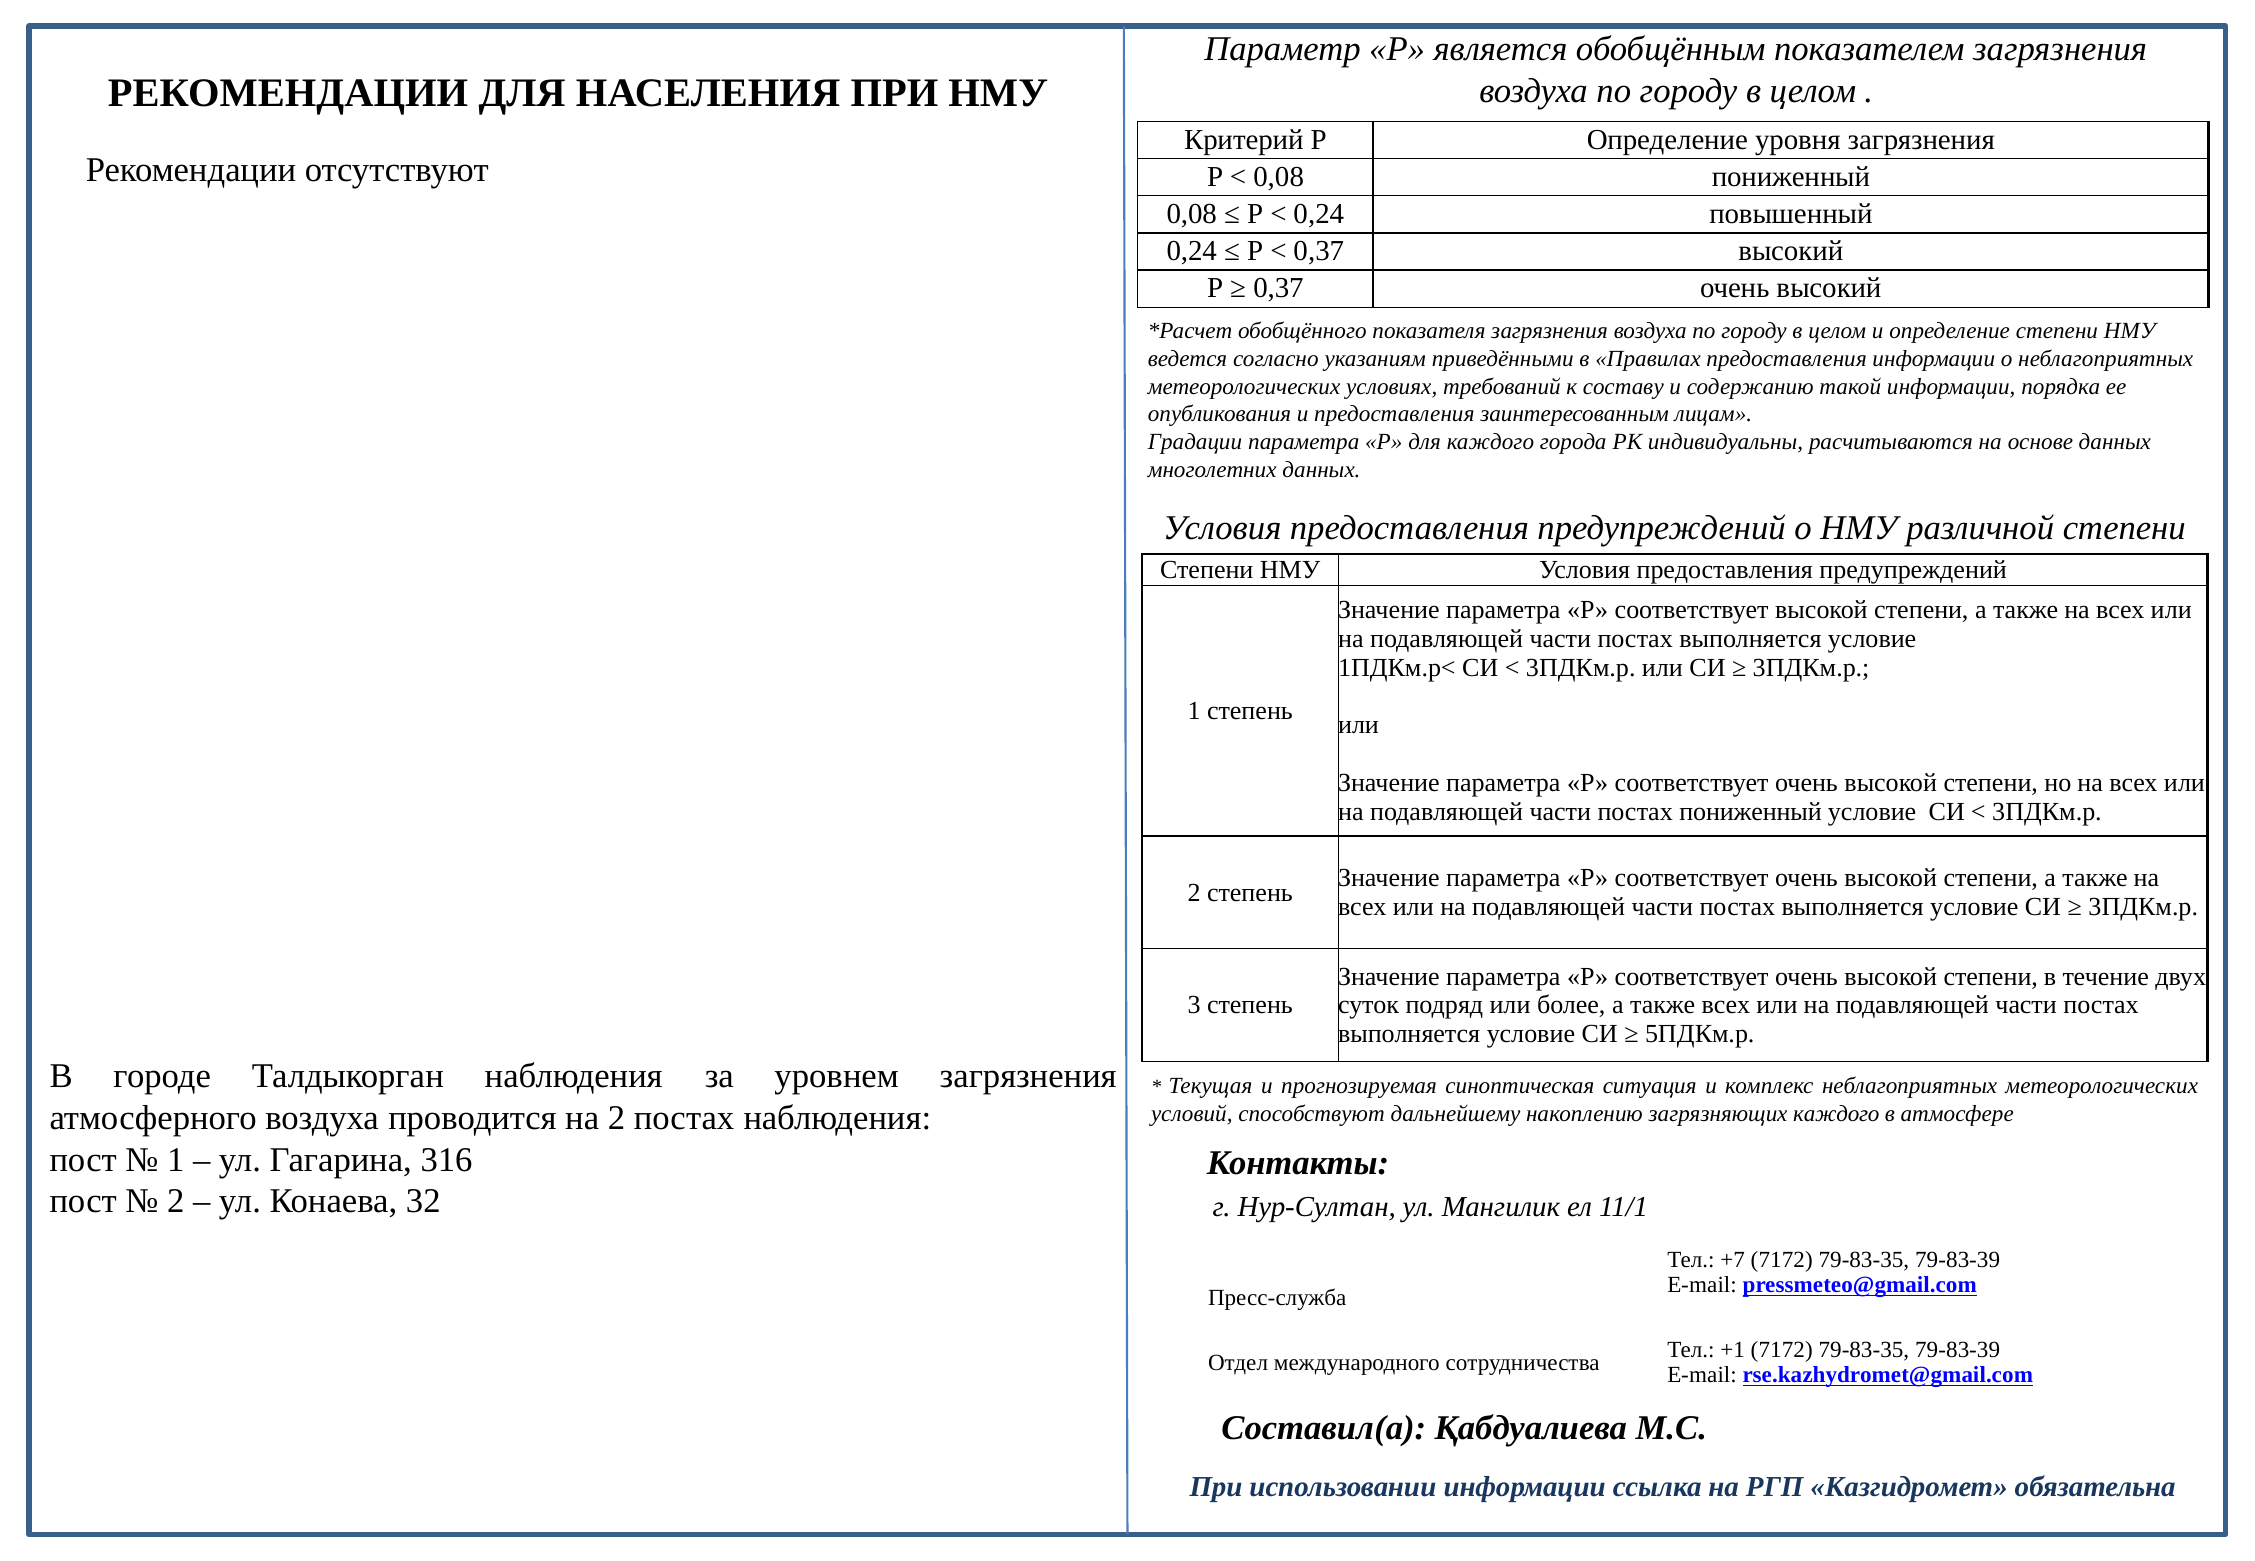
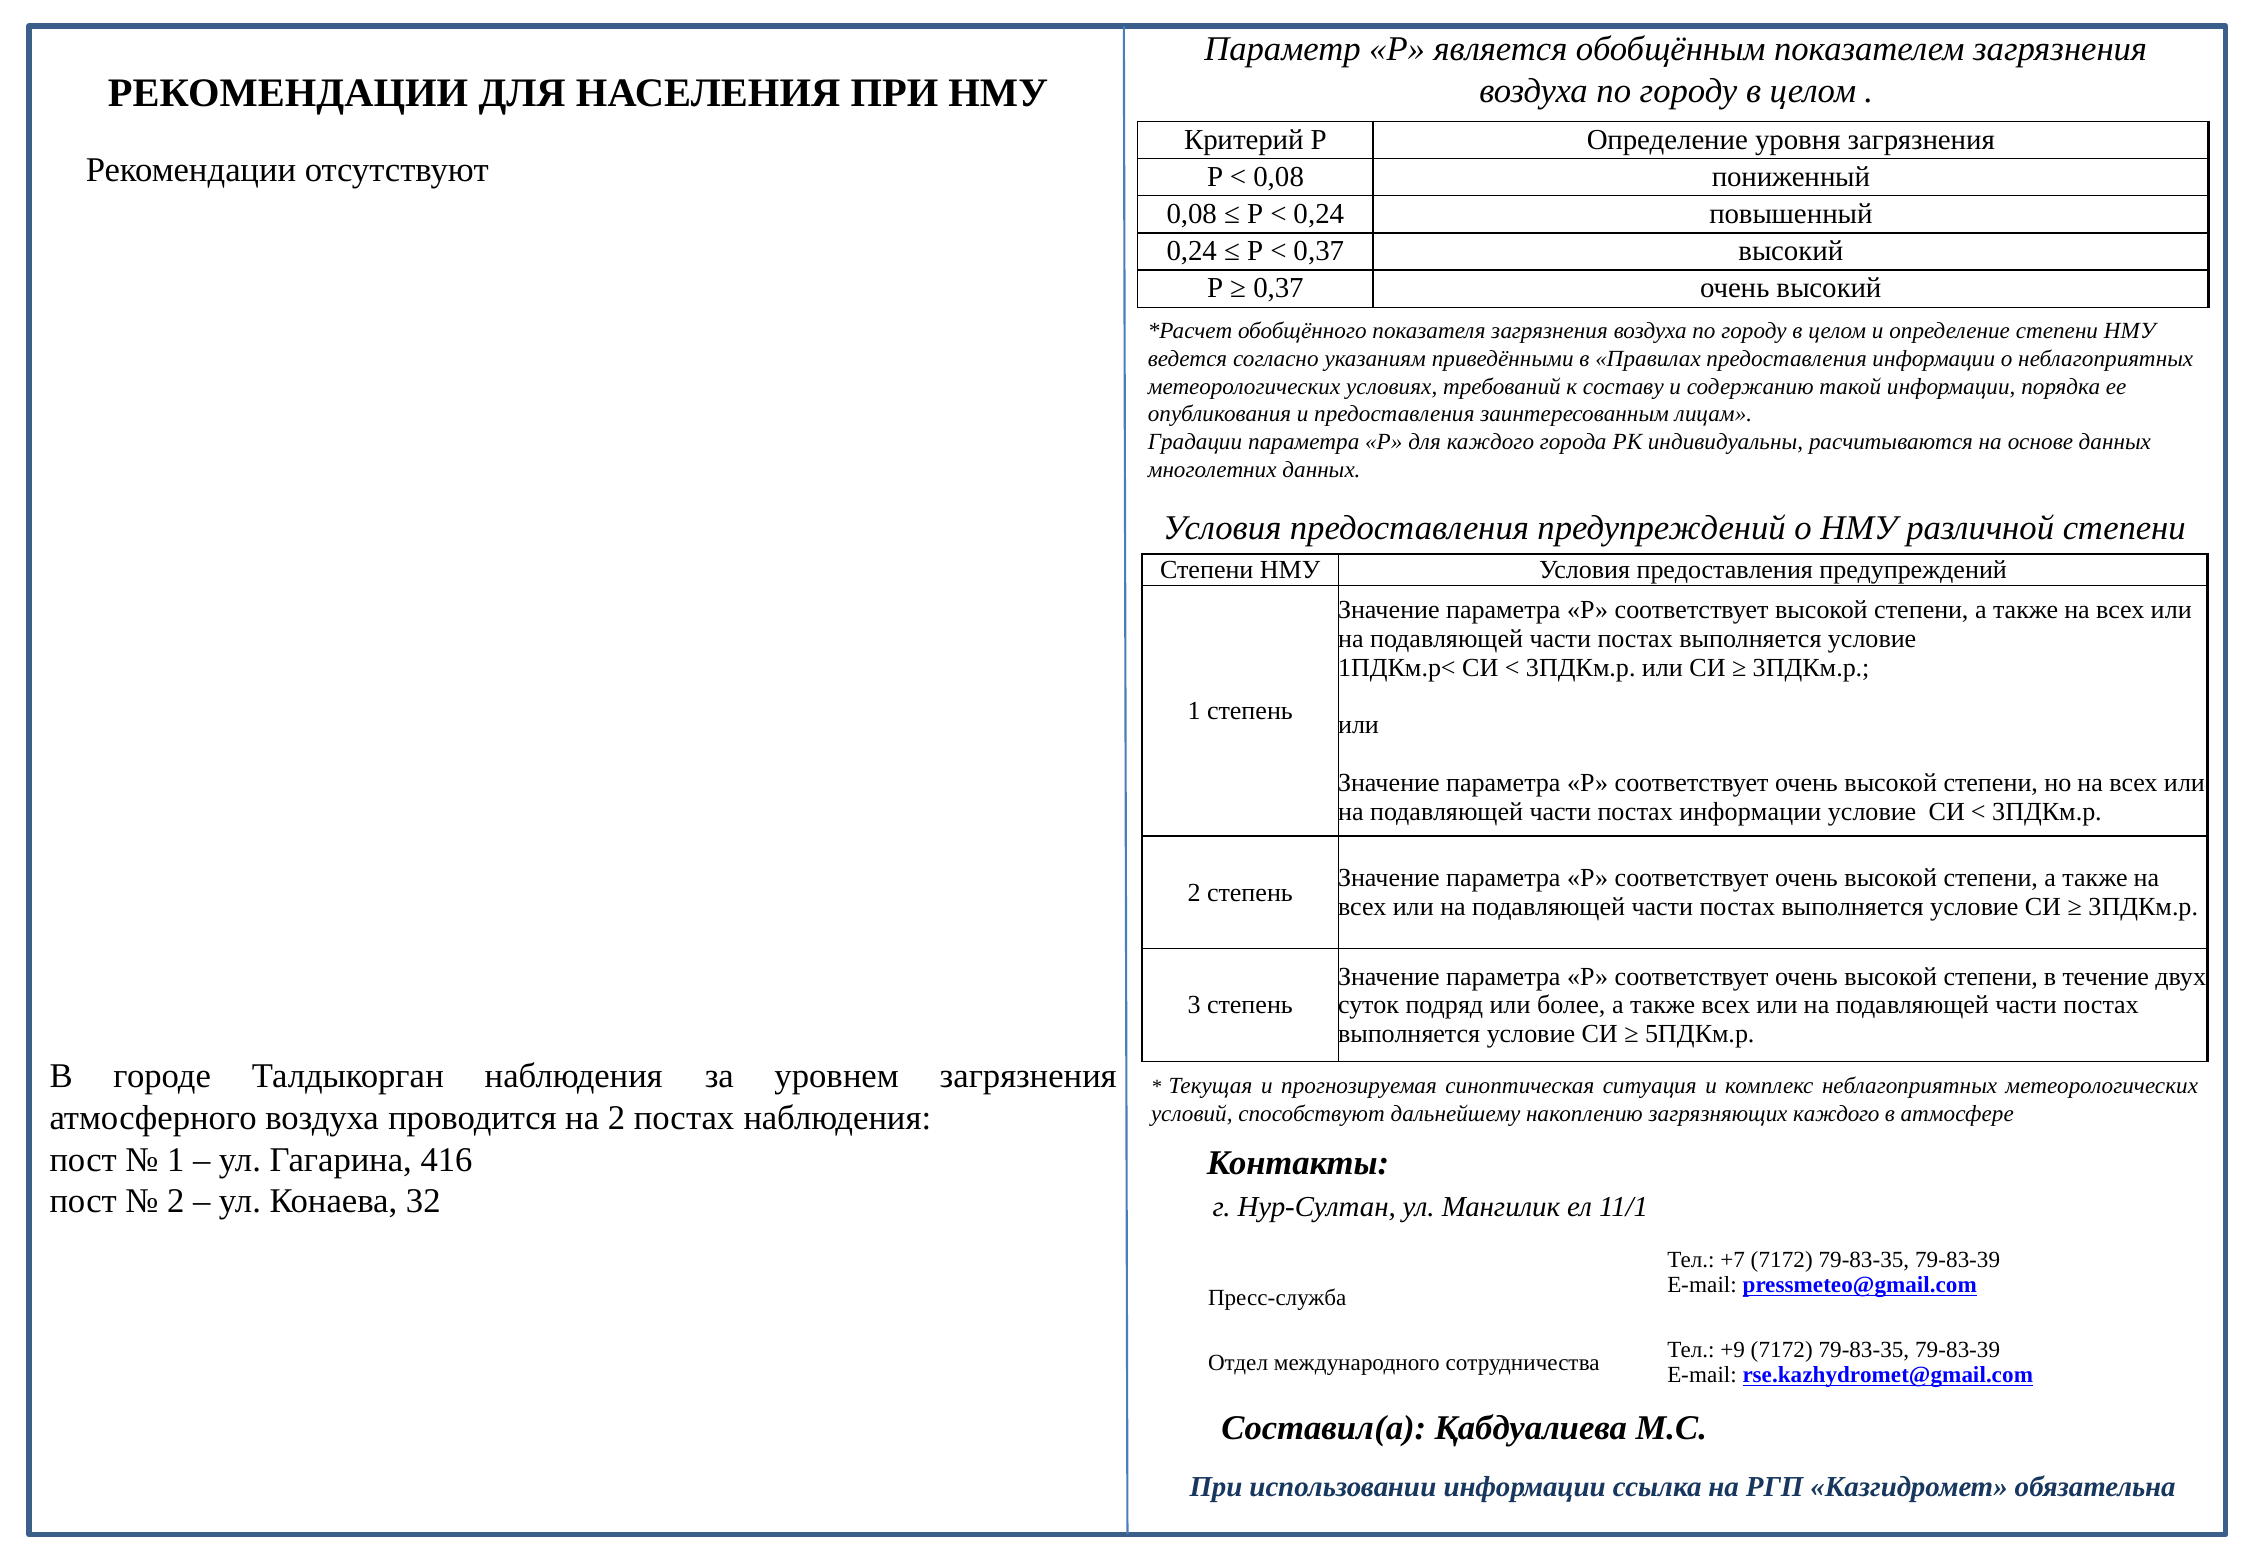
постах пониженный: пониженный -> информации
316: 316 -> 416
+1: +1 -> +9
